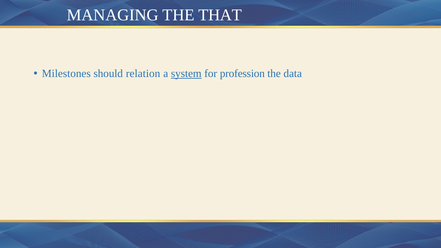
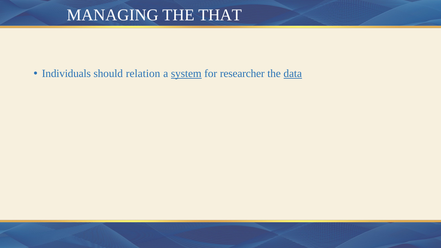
Milestones: Milestones -> Individuals
profession: profession -> researcher
data underline: none -> present
